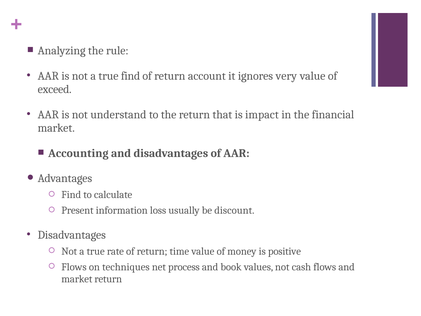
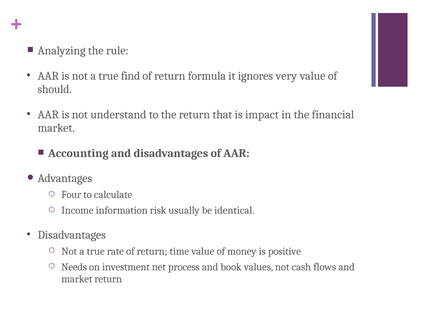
account: account -> formula
exceed: exceed -> should
Find at (71, 195): Find -> Four
Present: Present -> Income
loss: loss -> risk
discount: discount -> identical
Flows at (74, 267): Flows -> Needs
techniques: techniques -> investment
